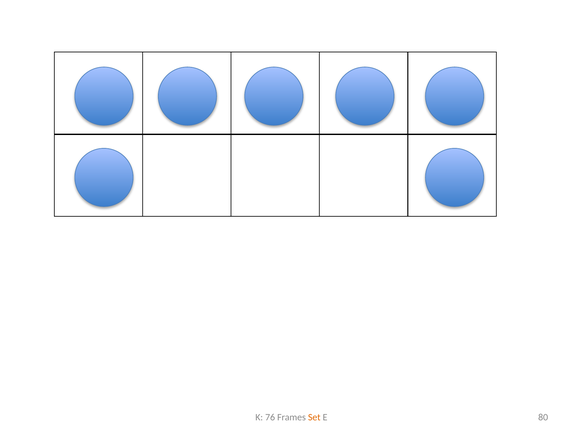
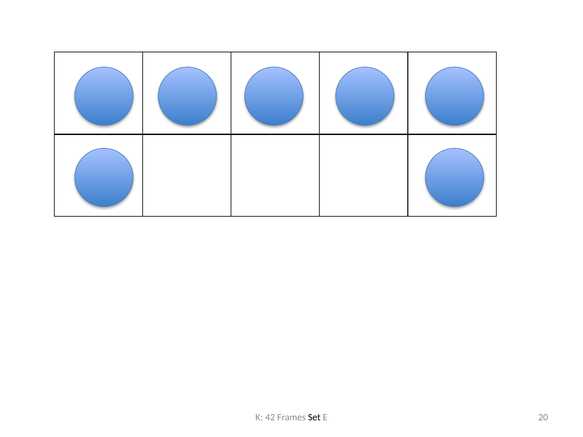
76: 76 -> 42
Set colour: orange -> black
80: 80 -> 20
